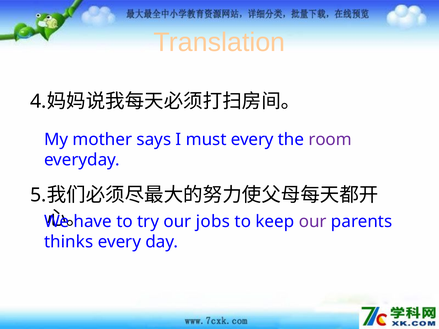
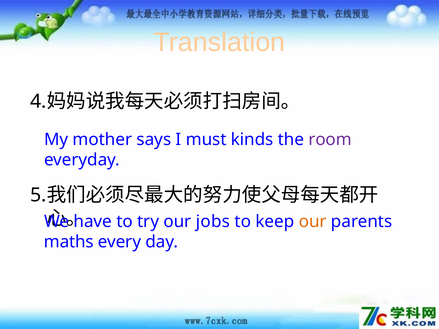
must every: every -> kinds
our at (313, 222) colour: purple -> orange
thinks: thinks -> maths
